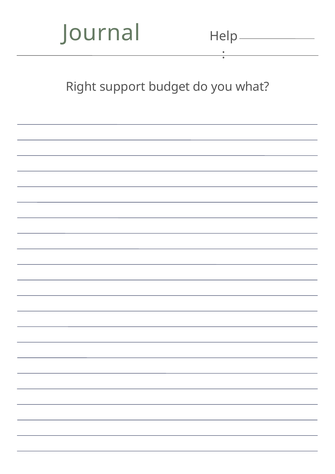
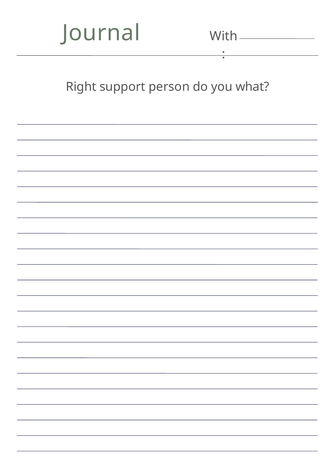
Help: Help -> With
budget: budget -> person
